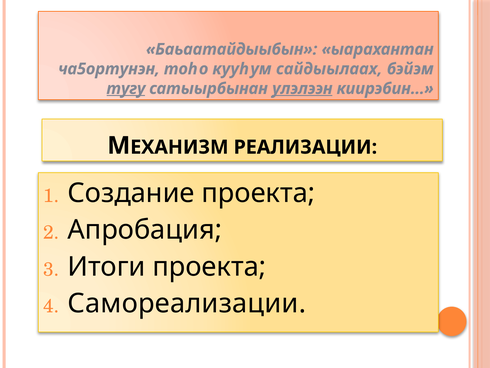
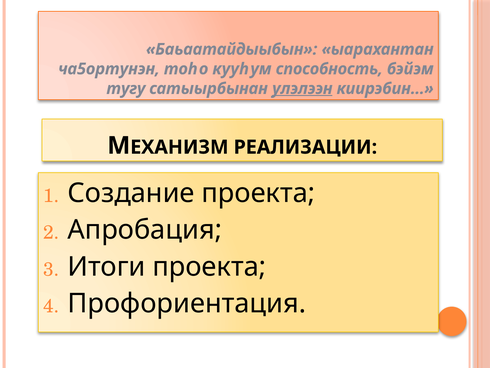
сайдыылаах: сайдыылаах -> способность
тугу underline: present -> none
Самореализации: Самореализации -> Профориентация
